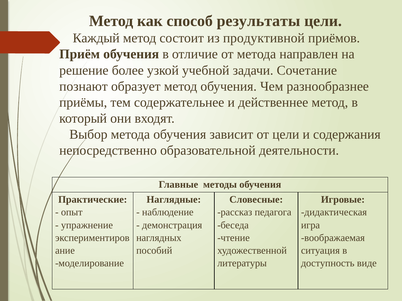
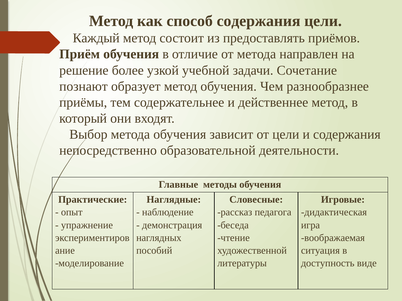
способ результаты: результаты -> содержания
продуктивной: продуктивной -> предоставлять
